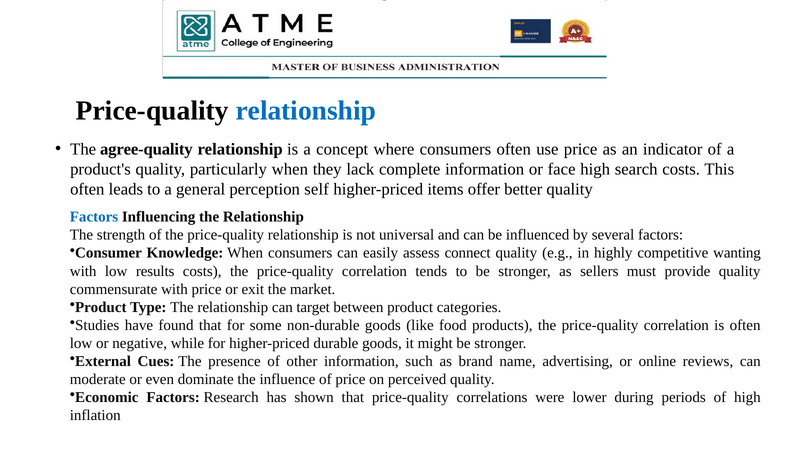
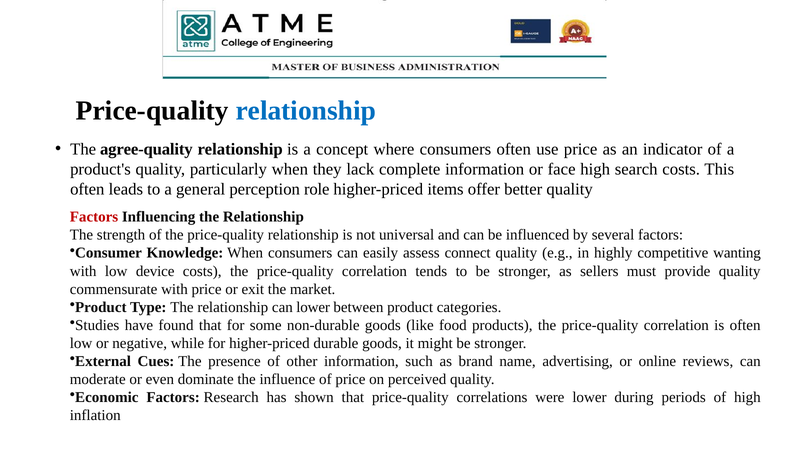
self: self -> role
Factors at (94, 217) colour: blue -> red
results: results -> device
can target: target -> lower
